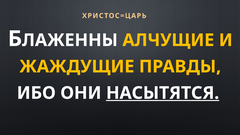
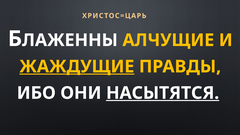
ЖАЖДУЩИЕ underline: none -> present
